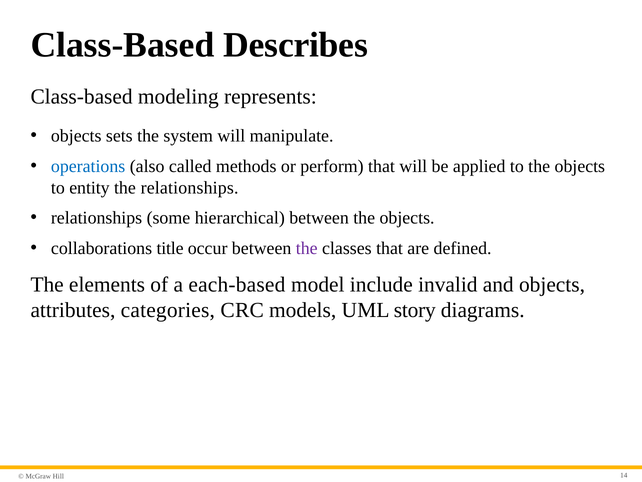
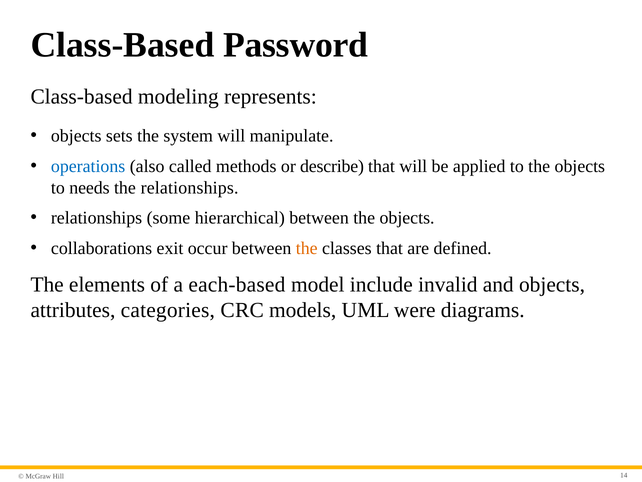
Describes: Describes -> Password
perform: perform -> describe
entity: entity -> needs
title: title -> exit
the at (307, 248) colour: purple -> orange
story: story -> were
